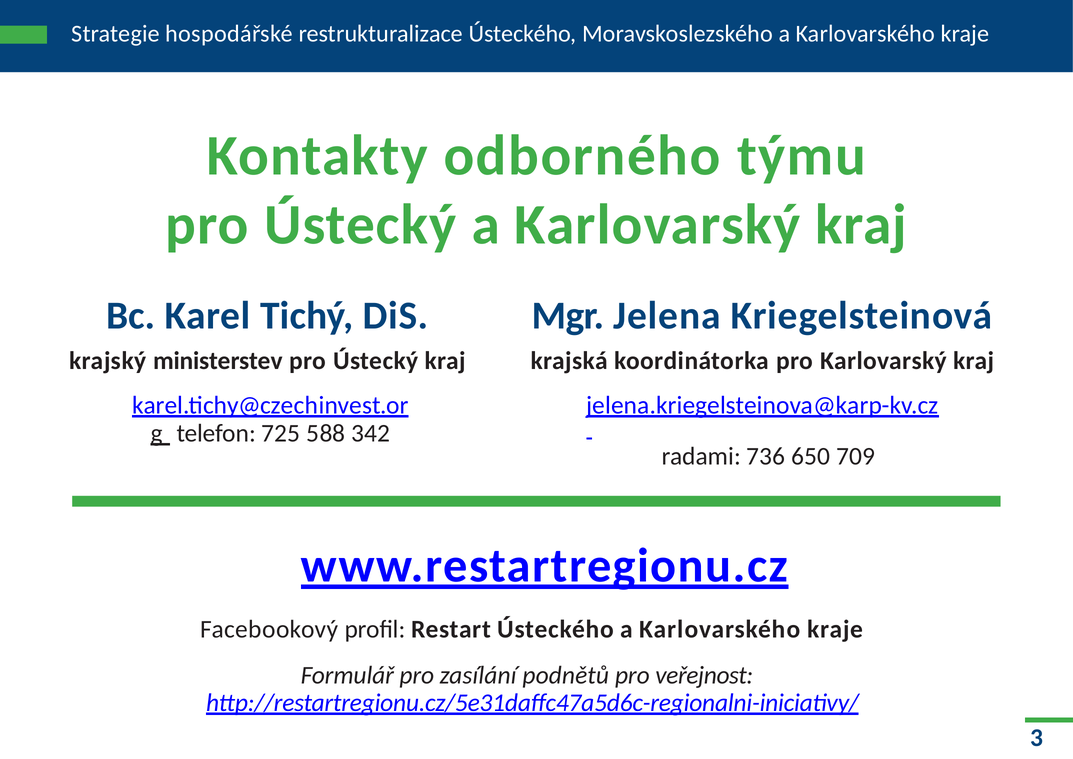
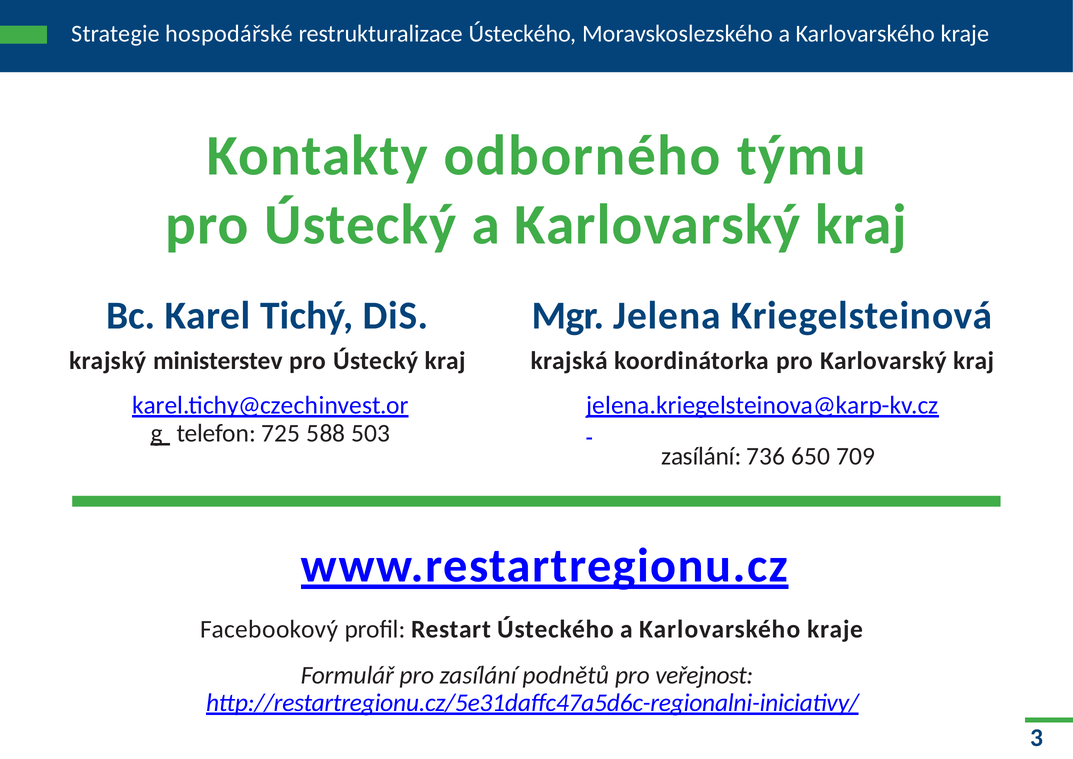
342: 342 -> 503
radami at (701, 456): radami -> zasílání
